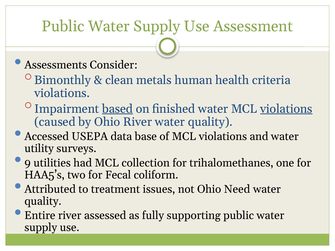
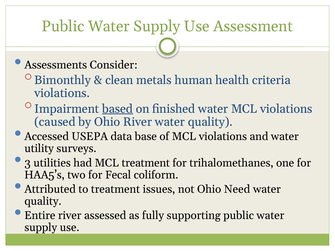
violations at (286, 109) underline: present -> none
9: 9 -> 3
MCL collection: collection -> treatment
